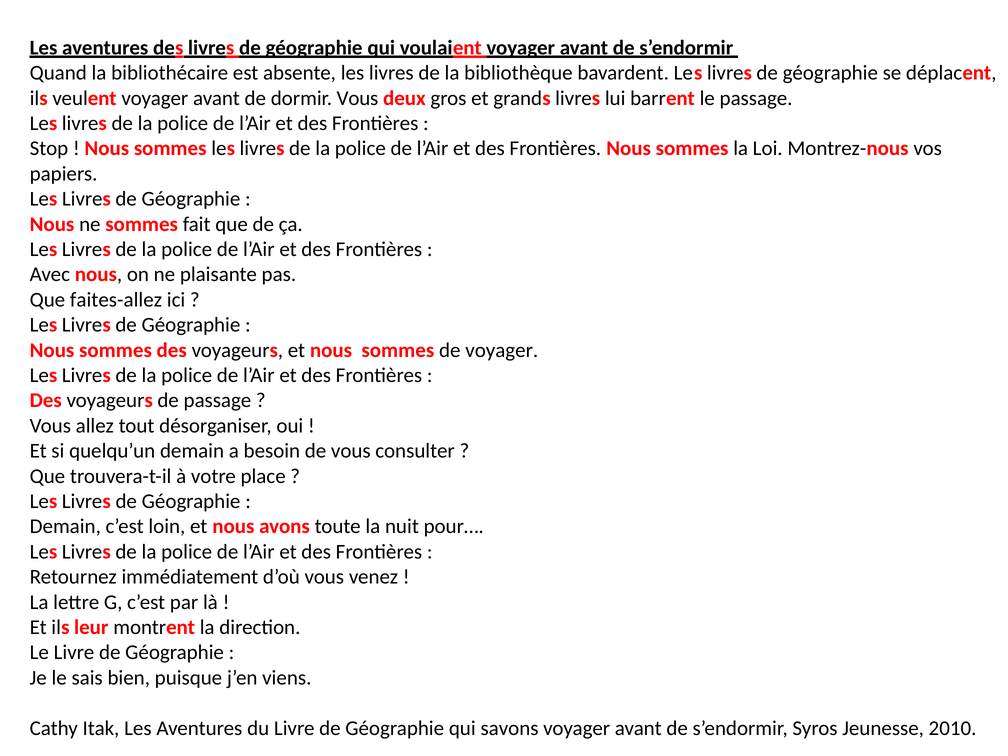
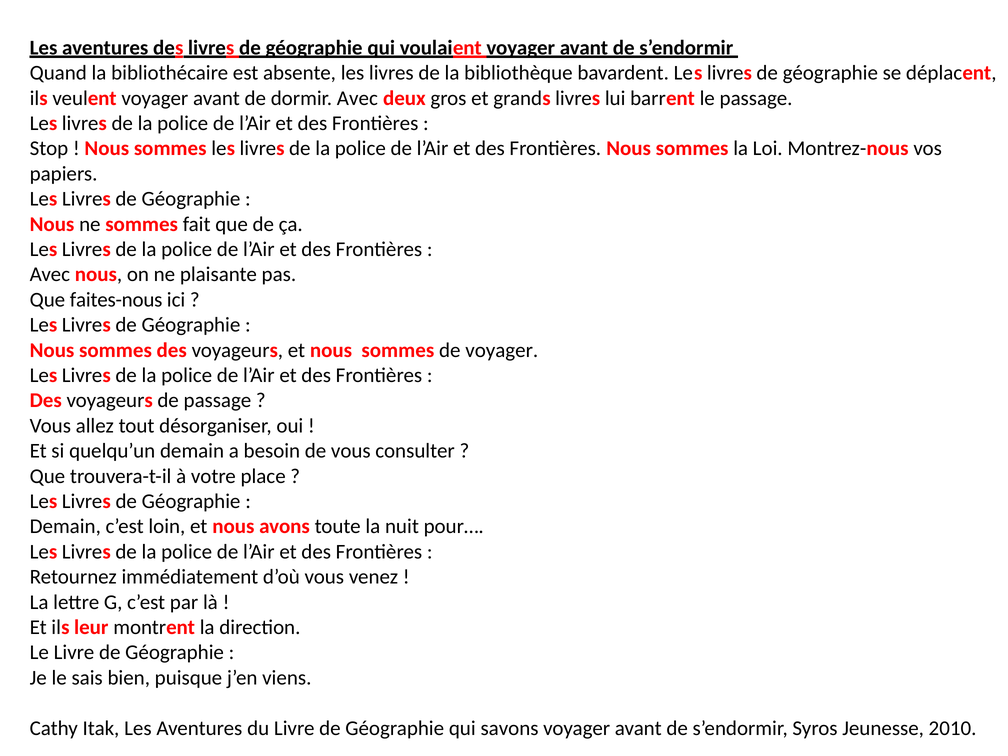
dormir Vous: Vous -> Avec
faites-allez: faites-allez -> faites-nous
